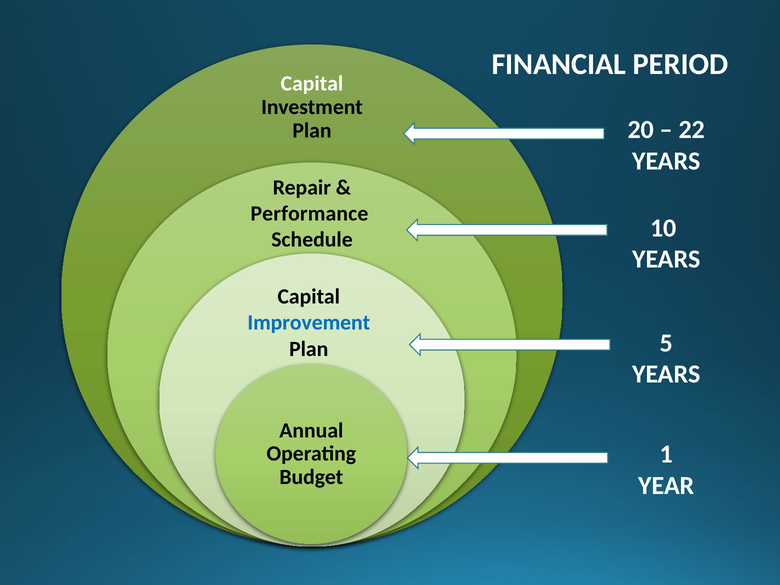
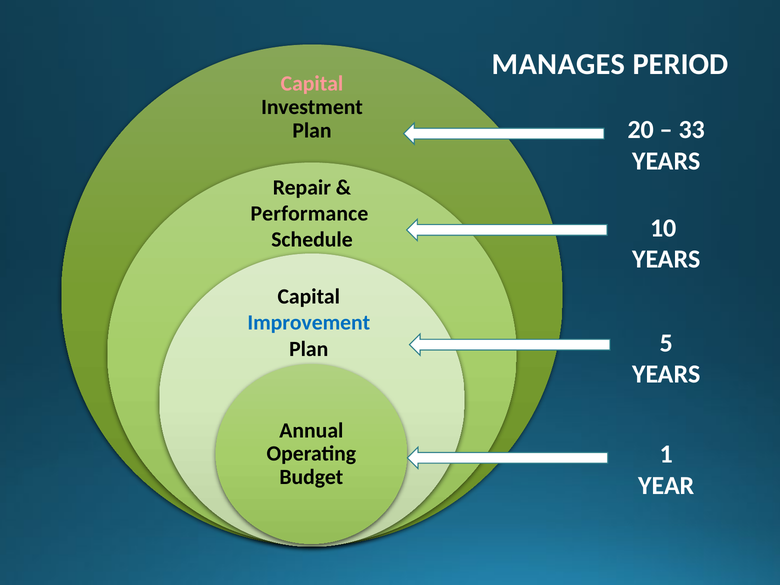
FINANCIAL: FINANCIAL -> MANAGES
Capital at (312, 84) colour: white -> pink
22: 22 -> 33
